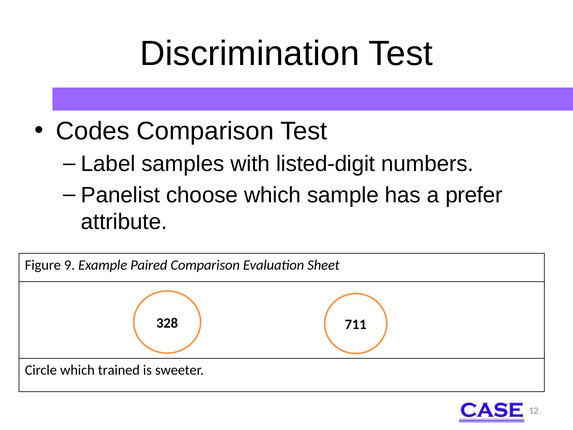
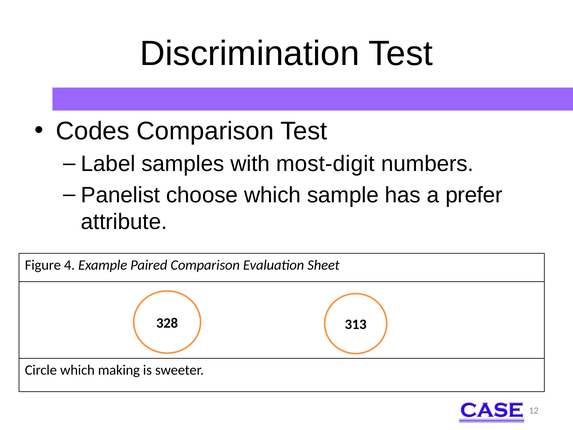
listed-digit: listed-digit -> most-digit
9: 9 -> 4
711: 711 -> 313
trained: trained -> making
